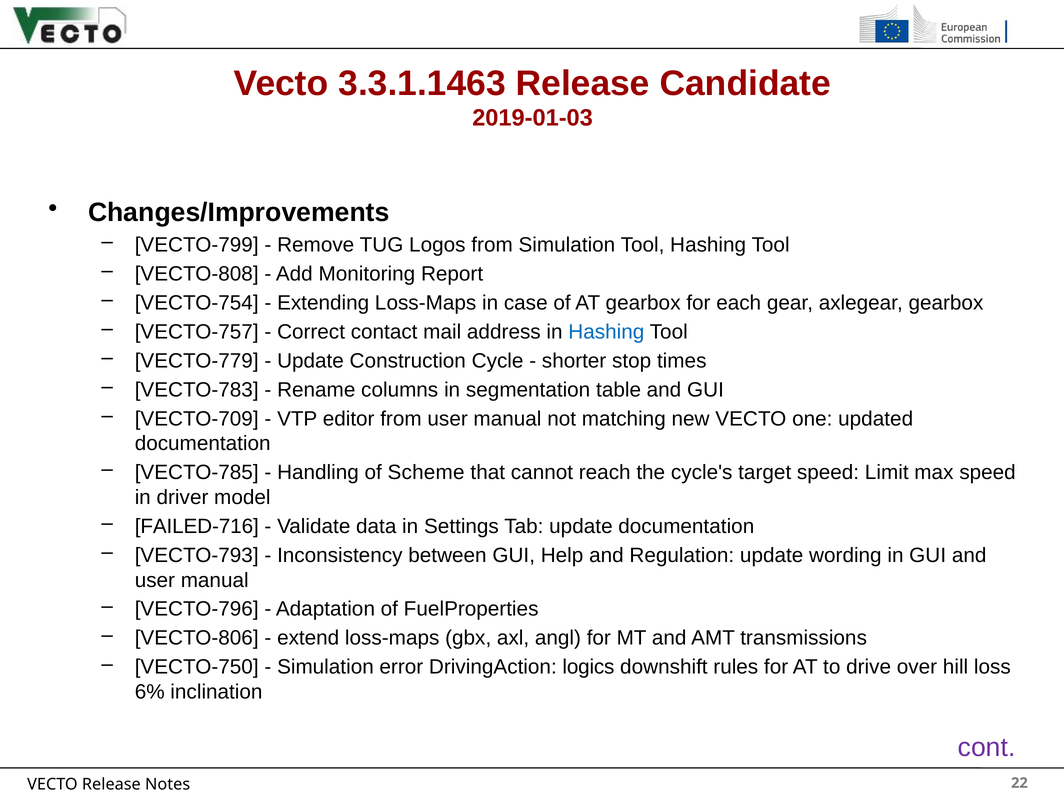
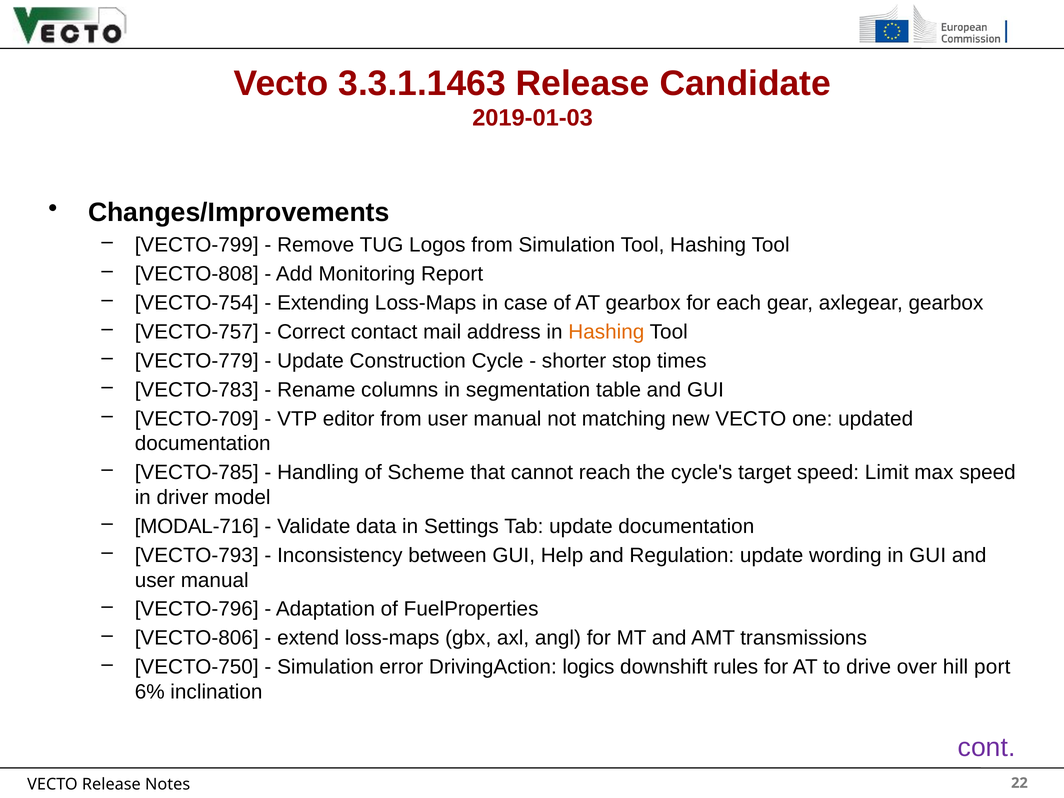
Hashing at (606, 332) colour: blue -> orange
FAILED-716: FAILED-716 -> MODAL-716
loss: loss -> port
